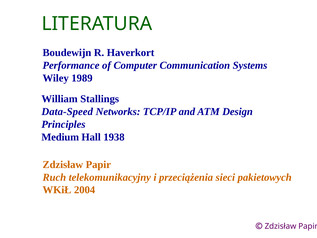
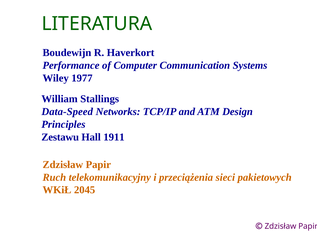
1989: 1989 -> 1977
Medium: Medium -> Zestawu
1938: 1938 -> 1911
2004: 2004 -> 2045
